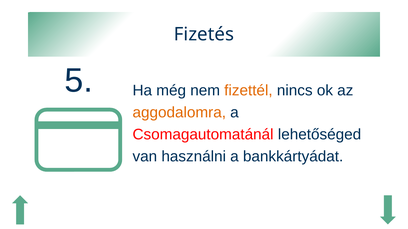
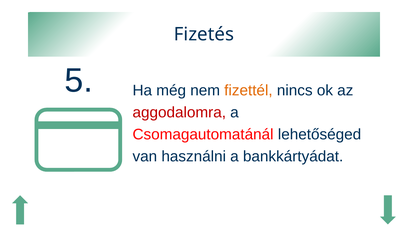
aggodalomra colour: orange -> red
